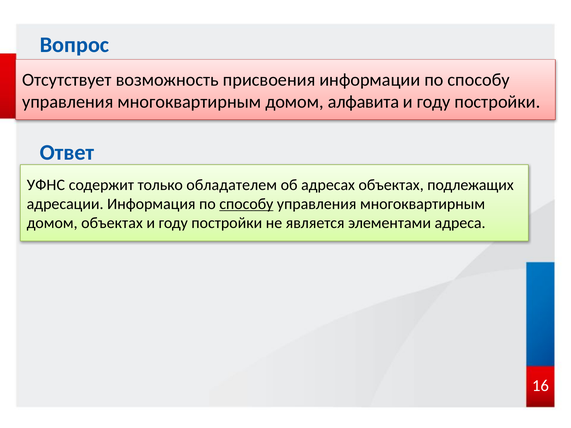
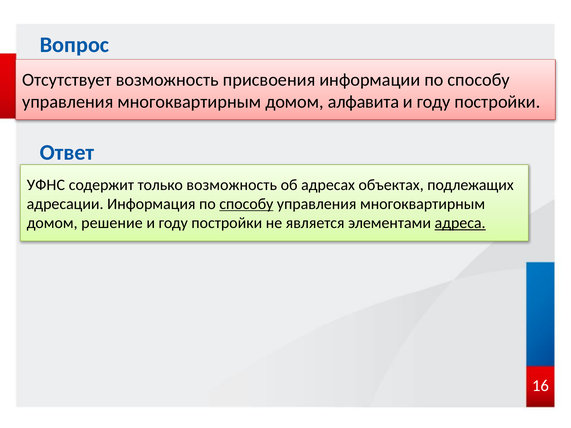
только обладателем: обладателем -> возможность
домом объектах: объектах -> решение
адреса underline: none -> present
